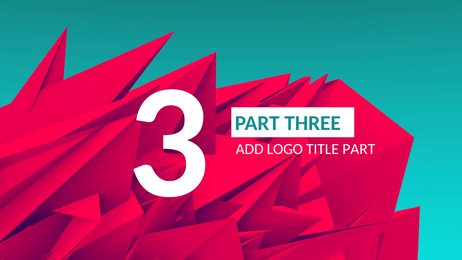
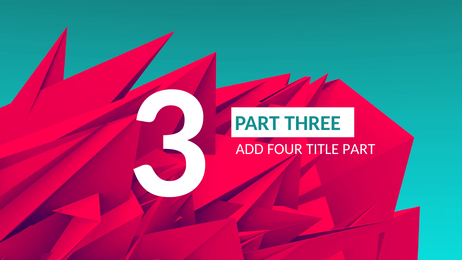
LOGO: LOGO -> FOUR
